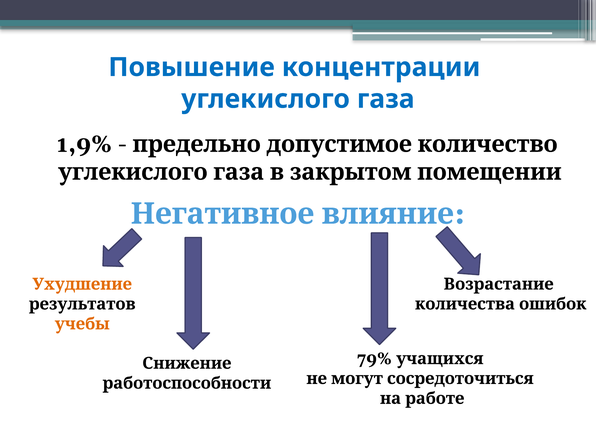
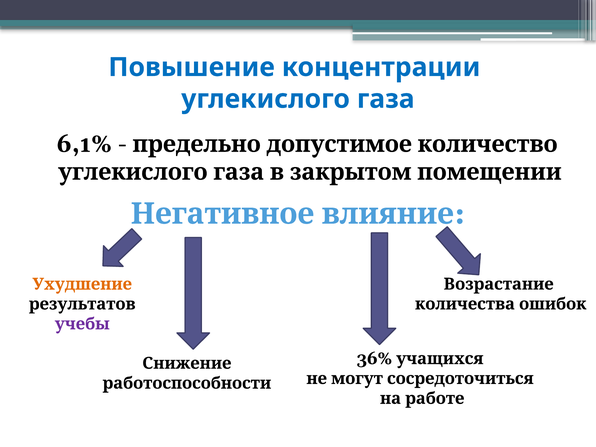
1,9%: 1,9% -> 6,1%
учебы colour: orange -> purple
79%: 79% -> 36%
